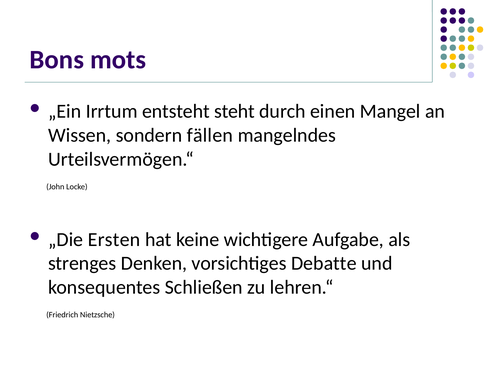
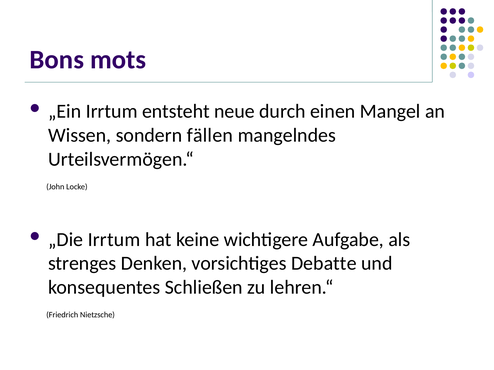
steht: steht -> neue
„Die Ersten: Ersten -> Irrtum
